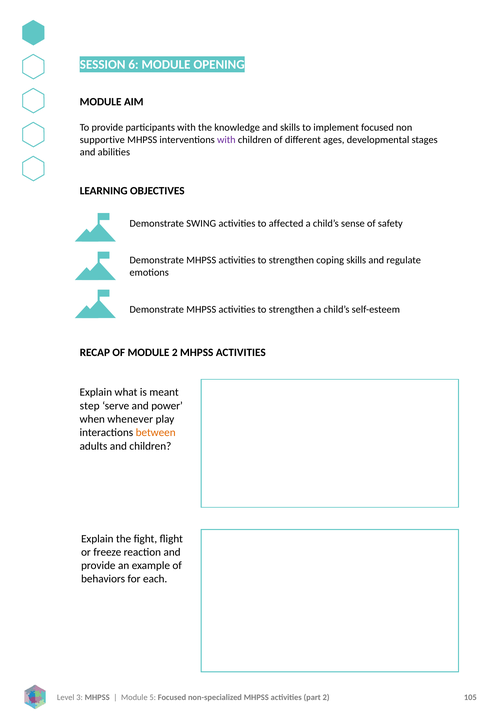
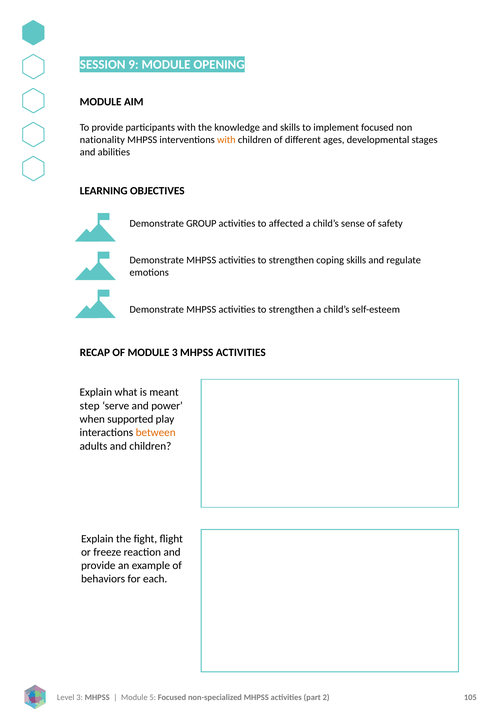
6: 6 -> 9
supportive: supportive -> nationality
with at (226, 140) colour: purple -> orange
SWING: SWING -> GROUP
MODULE 2: 2 -> 3
whenever: whenever -> supported
